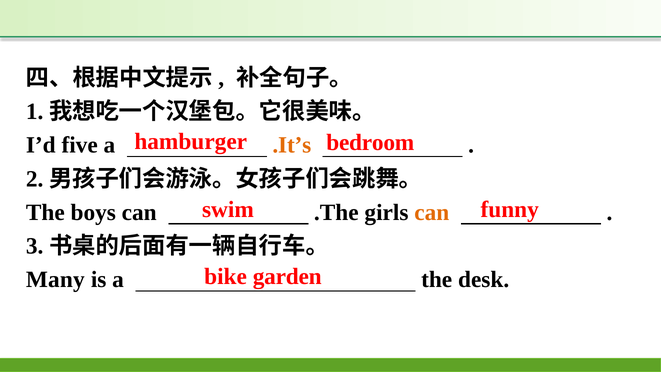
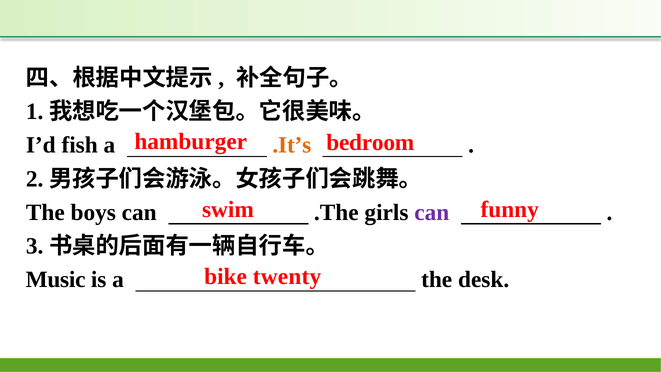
five: five -> fish
can at (432, 212) colour: orange -> purple
garden: garden -> twenty
Many: Many -> Music
